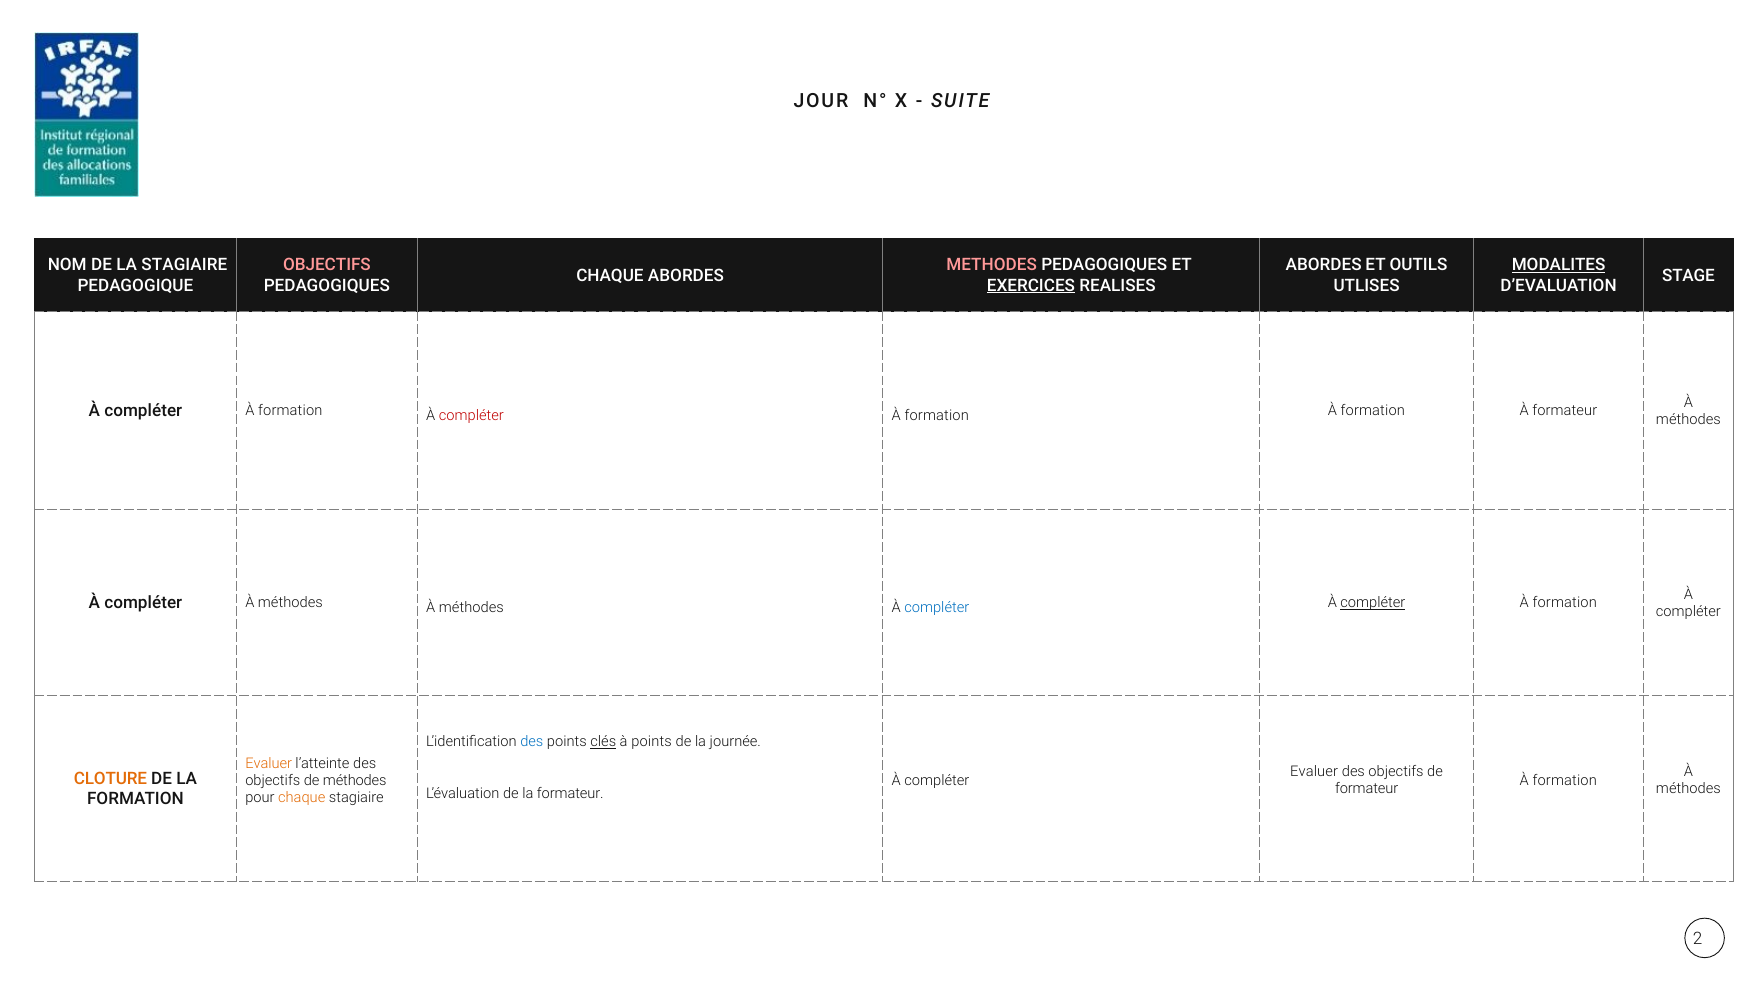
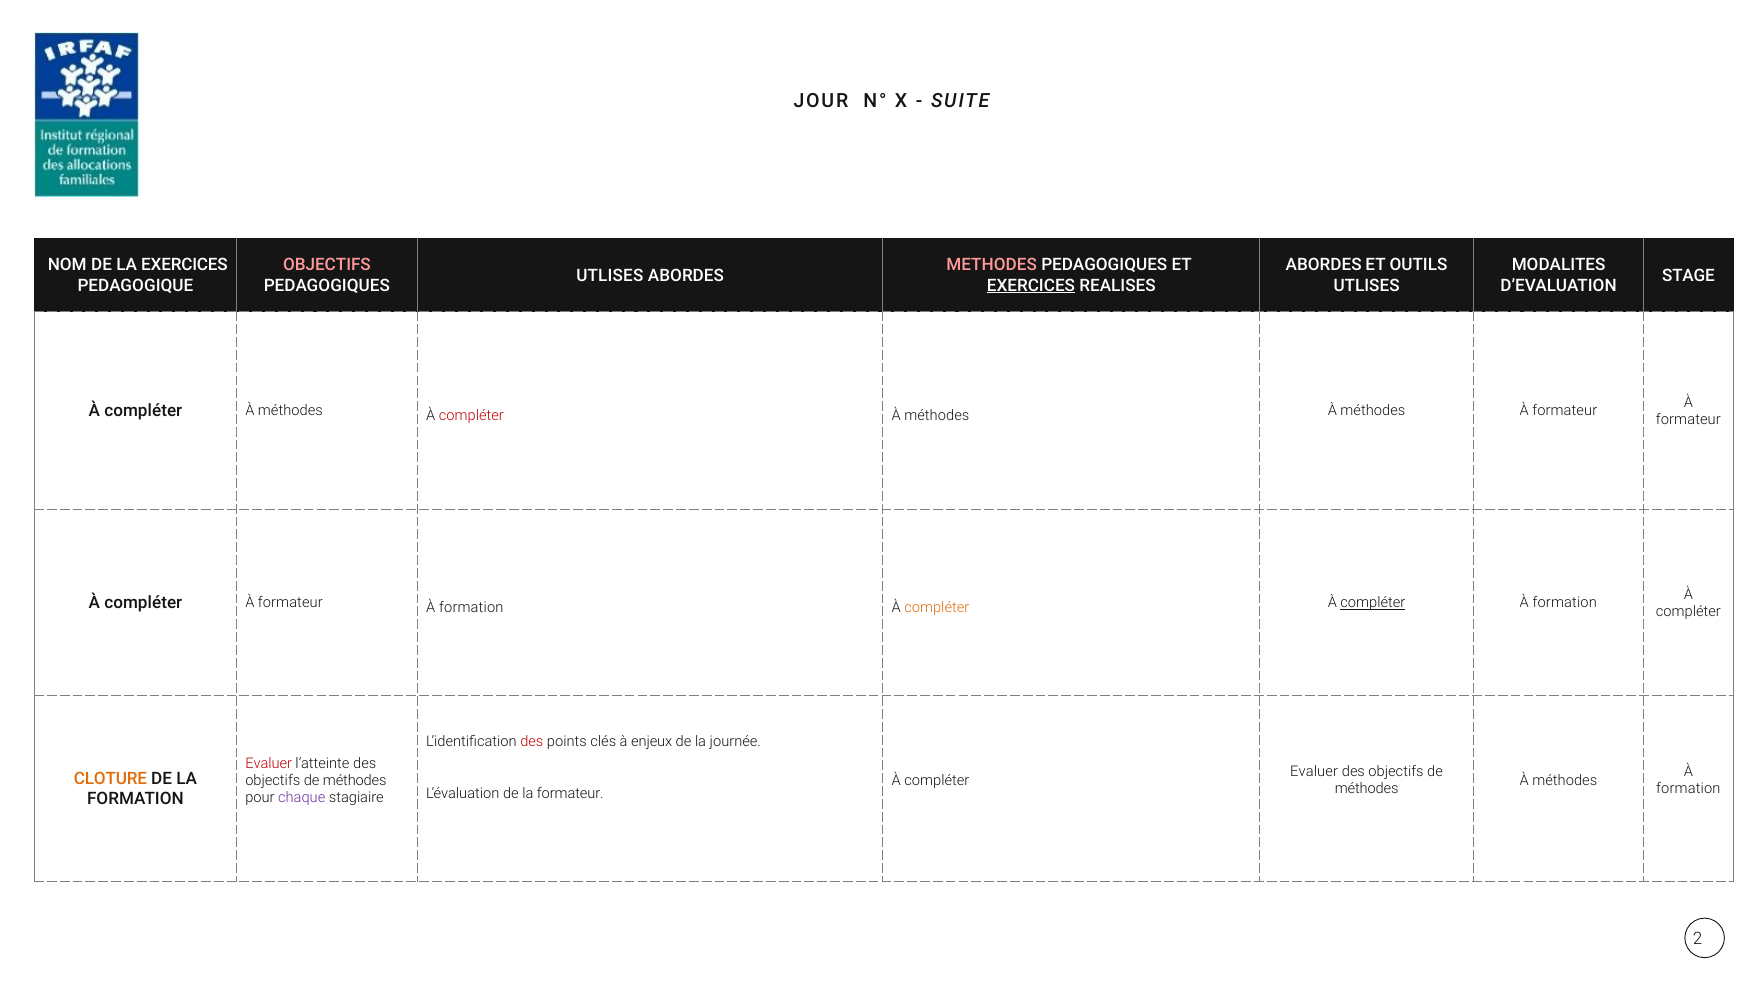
LA STAGIAIRE: STAGIAIRE -> EXERCICES
MODALITES underline: present -> none
CHAQUE at (610, 276): CHAQUE -> UTLISES
formation at (290, 411): formation -> méthodes
formation at (937, 416): formation -> méthodes
formation at (1373, 411): formation -> méthodes
méthodes at (1688, 420): méthodes -> formateur
compléter À méthodes: méthodes -> formateur
méthodes at (471, 608): méthodes -> formation
compléter at (937, 608) colour: blue -> orange
des at (532, 742) colour: blue -> red
clés underline: present -> none
à points: points -> enjeux
Evaluer at (269, 764) colour: orange -> red
formation at (1565, 781): formation -> méthodes
formateur at (1367, 790): formateur -> méthodes
méthodes at (1688, 790): méthodes -> formation
chaque at (302, 798) colour: orange -> purple
